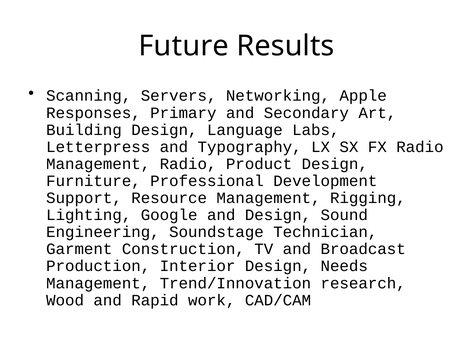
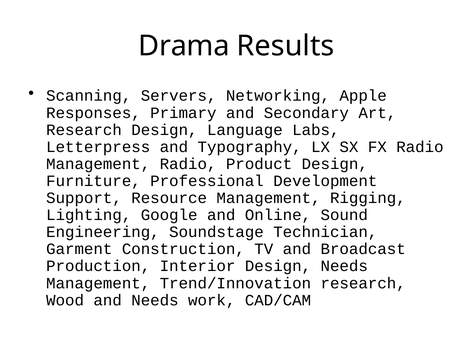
Future: Future -> Drama
Building at (84, 130): Building -> Research
and Design: Design -> Online
and Rapid: Rapid -> Needs
